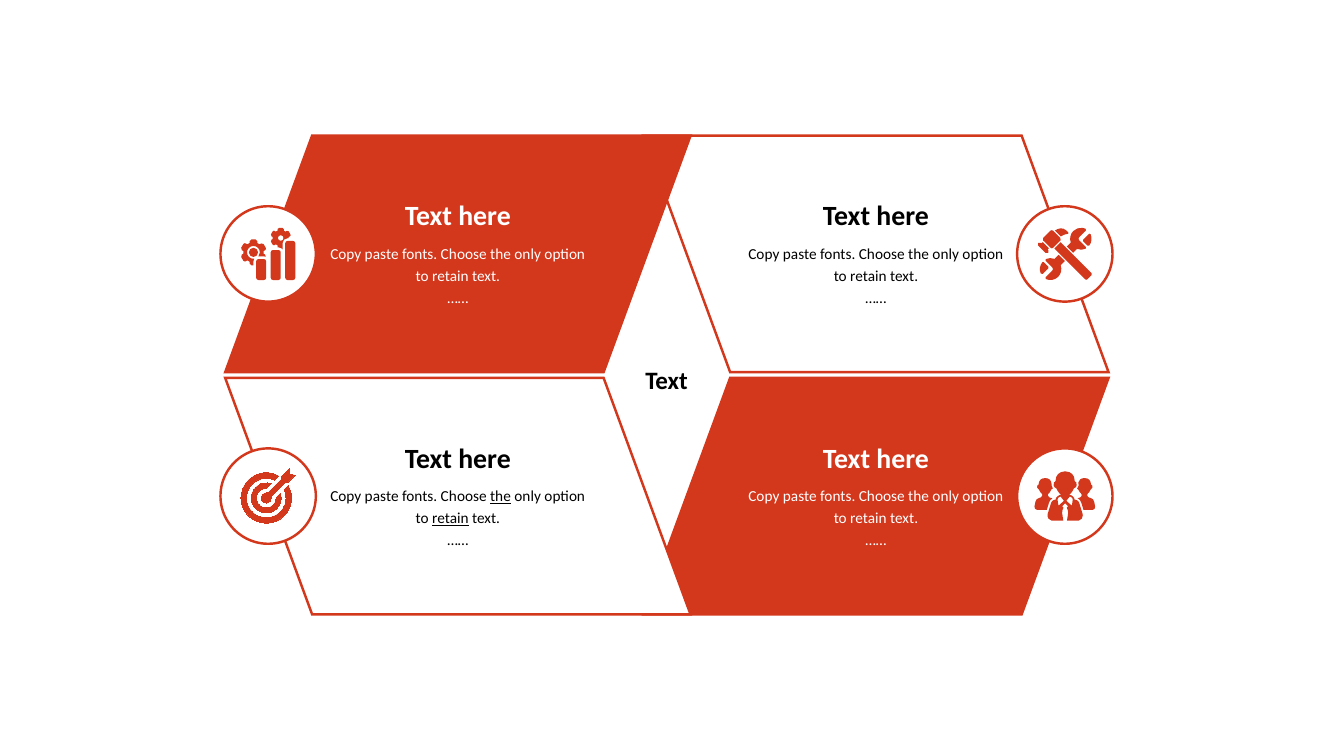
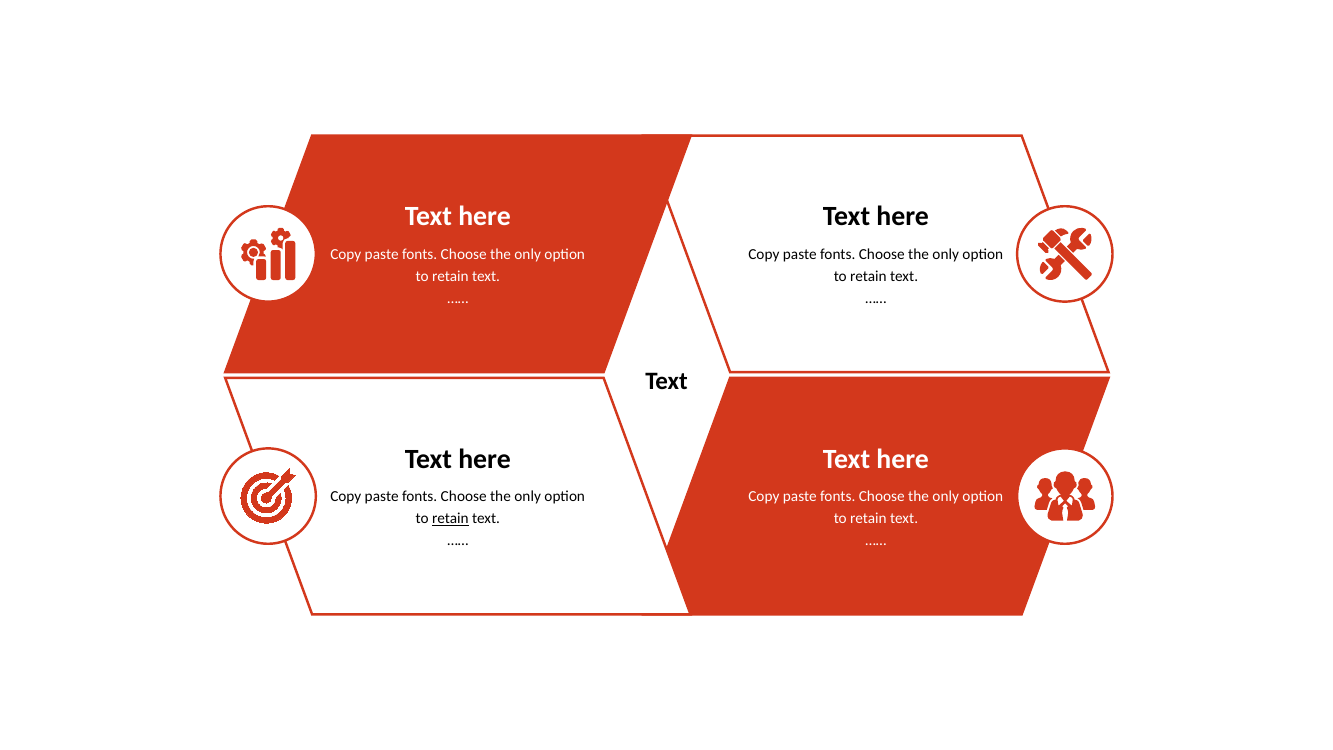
the at (500, 496) underline: present -> none
